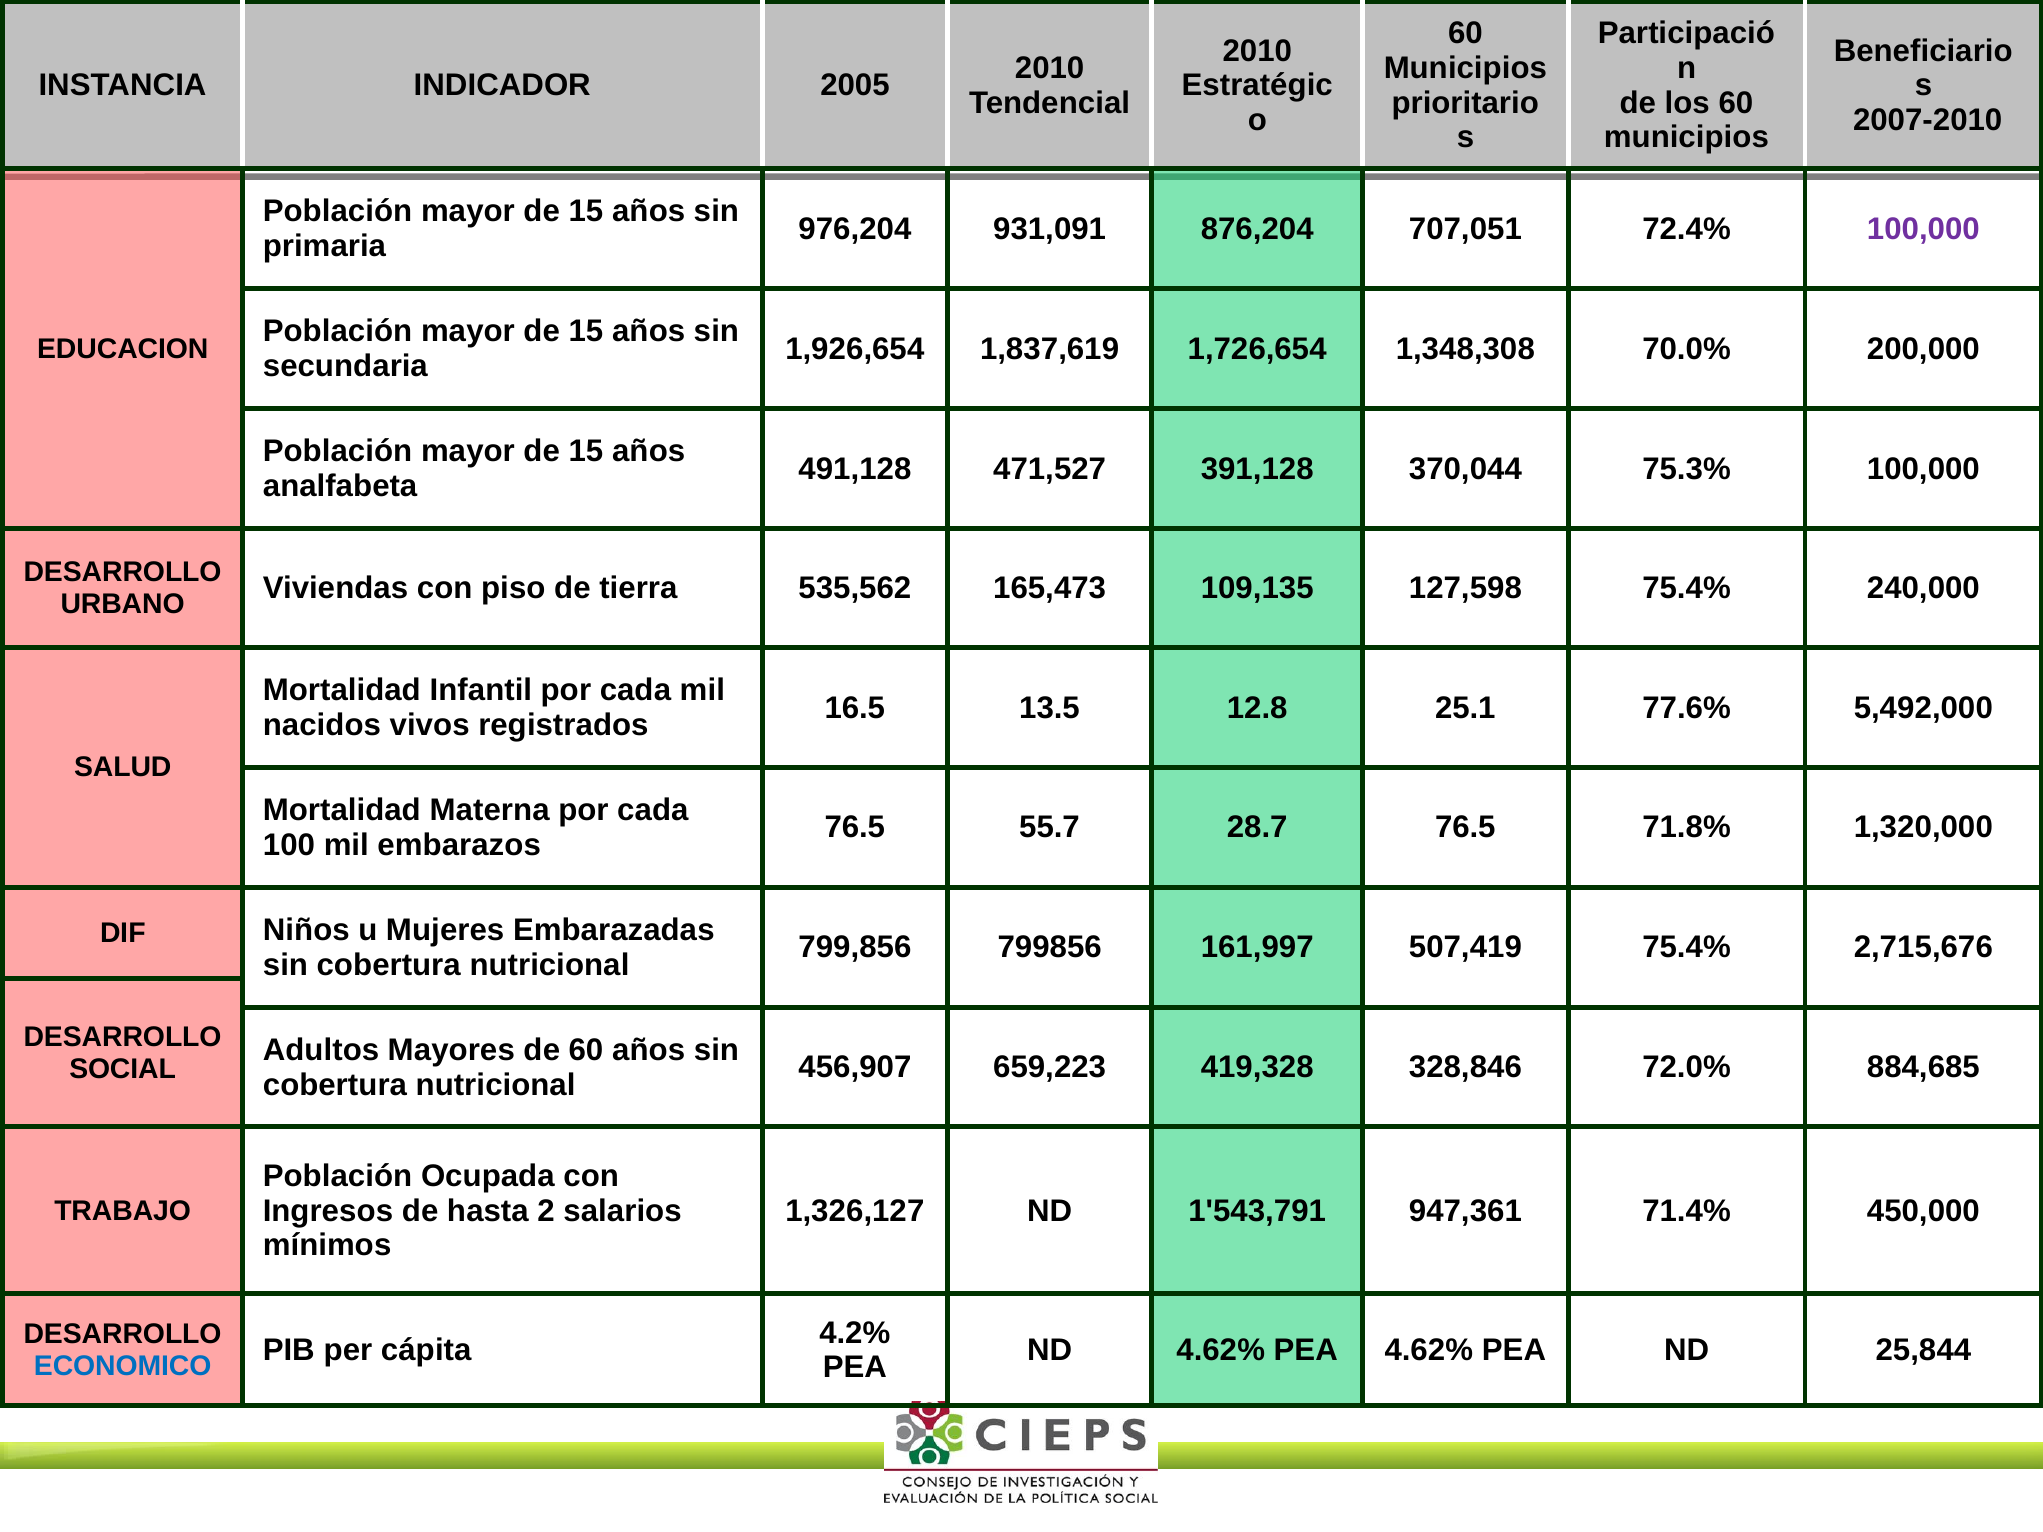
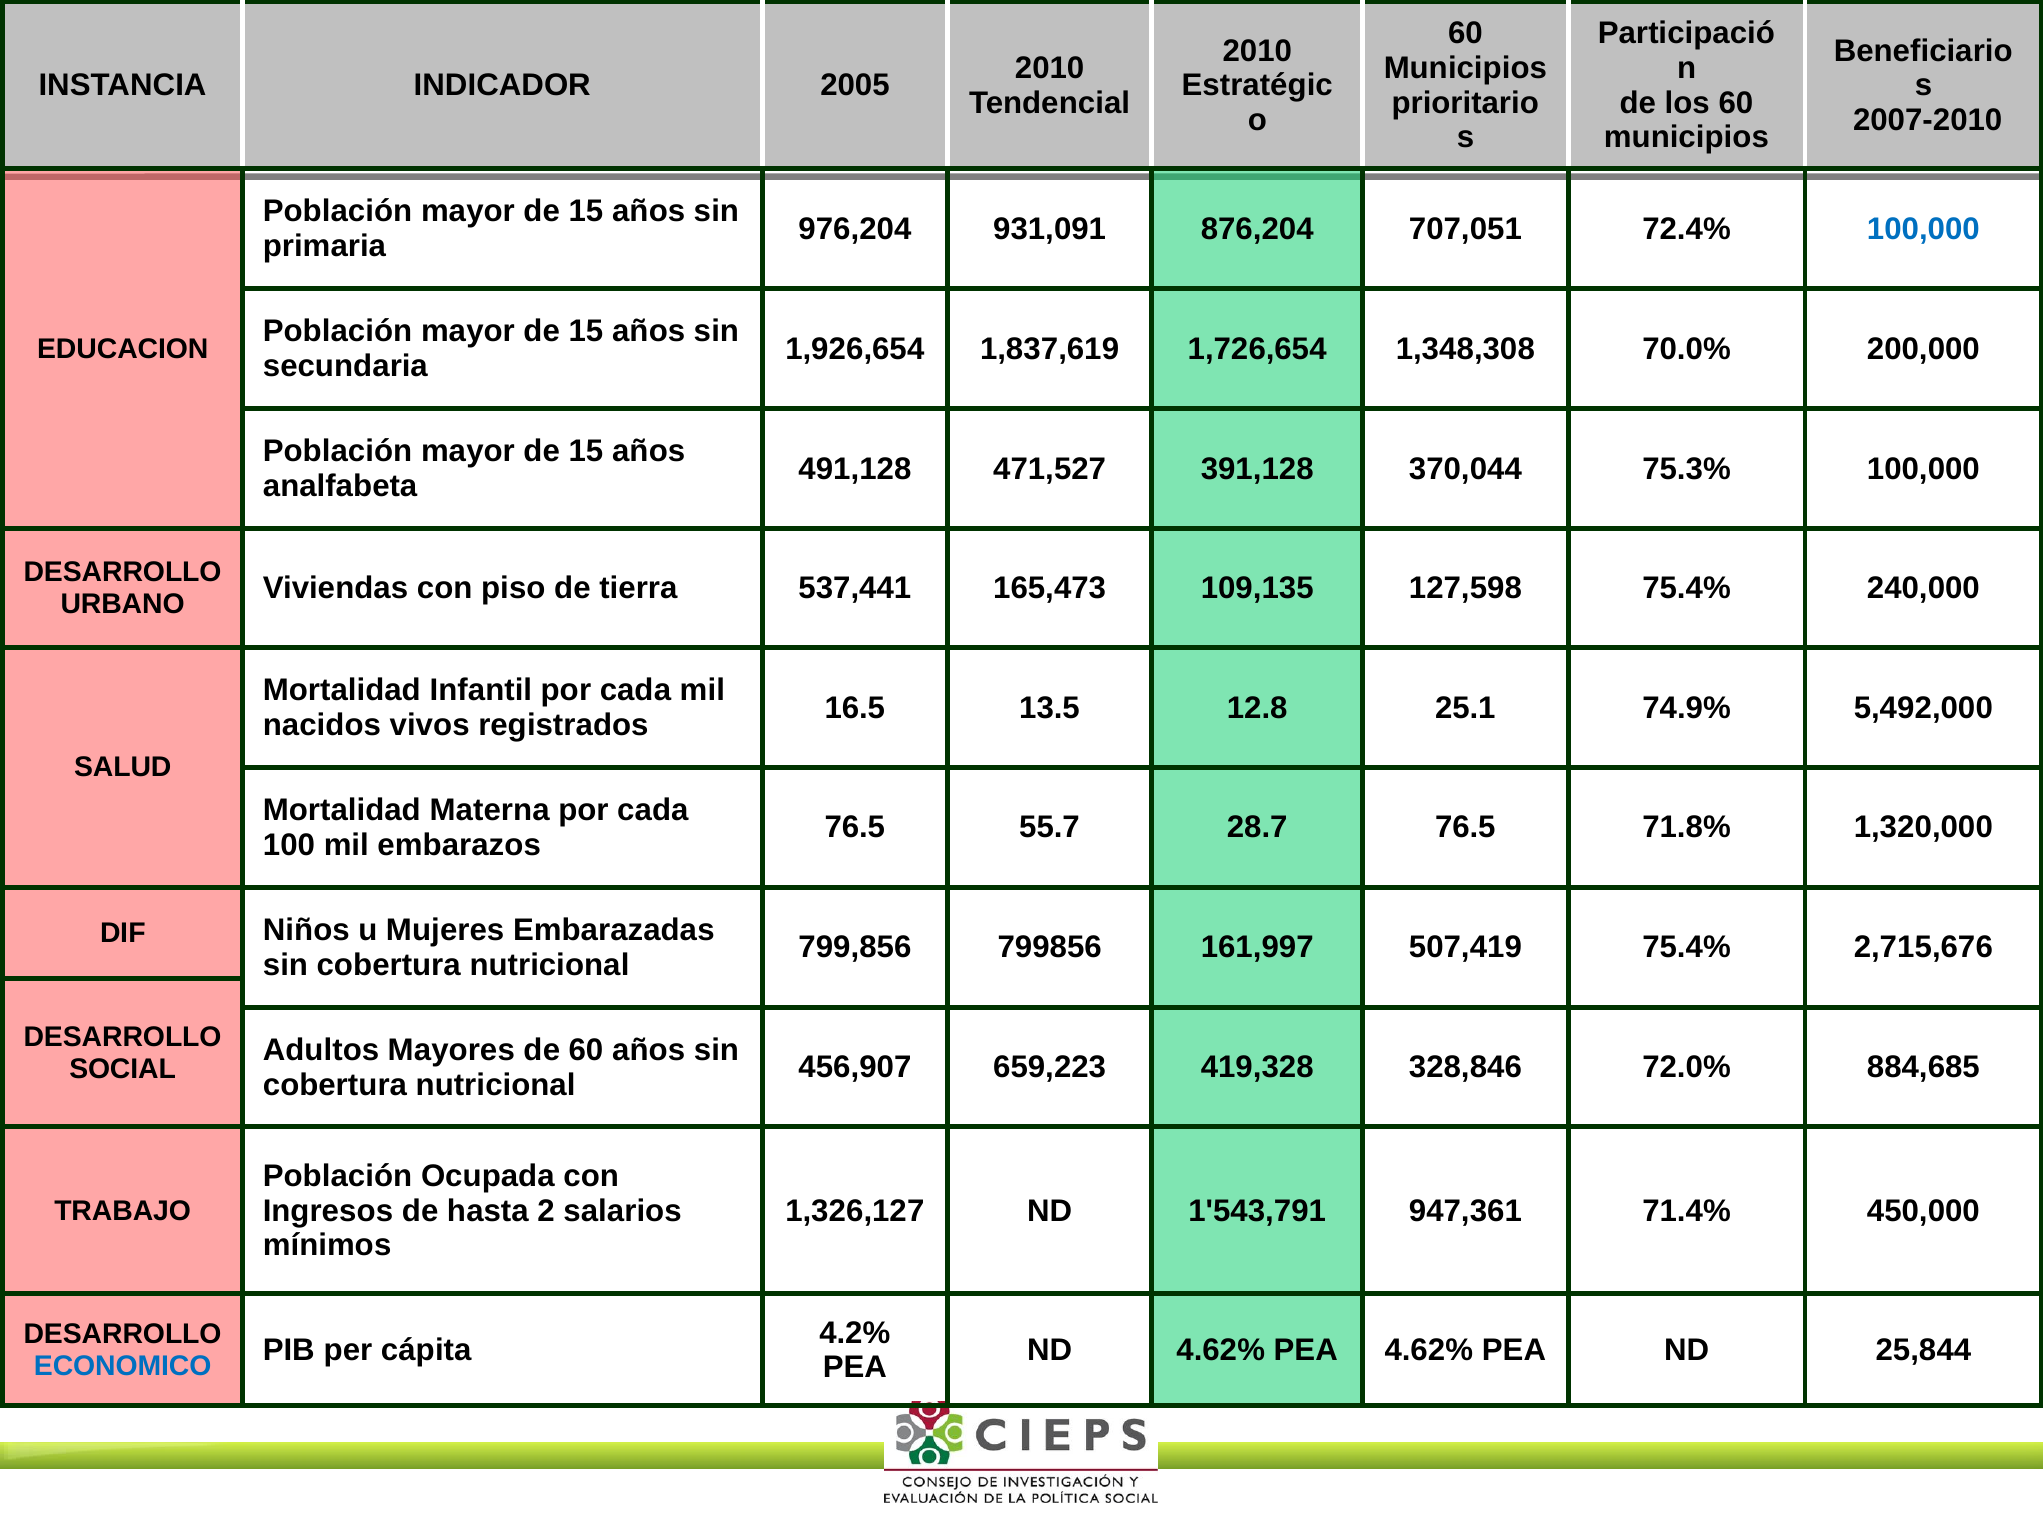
100,000 at (1923, 229) colour: purple -> blue
535,562: 535,562 -> 537,441
77.6%: 77.6% -> 74.9%
